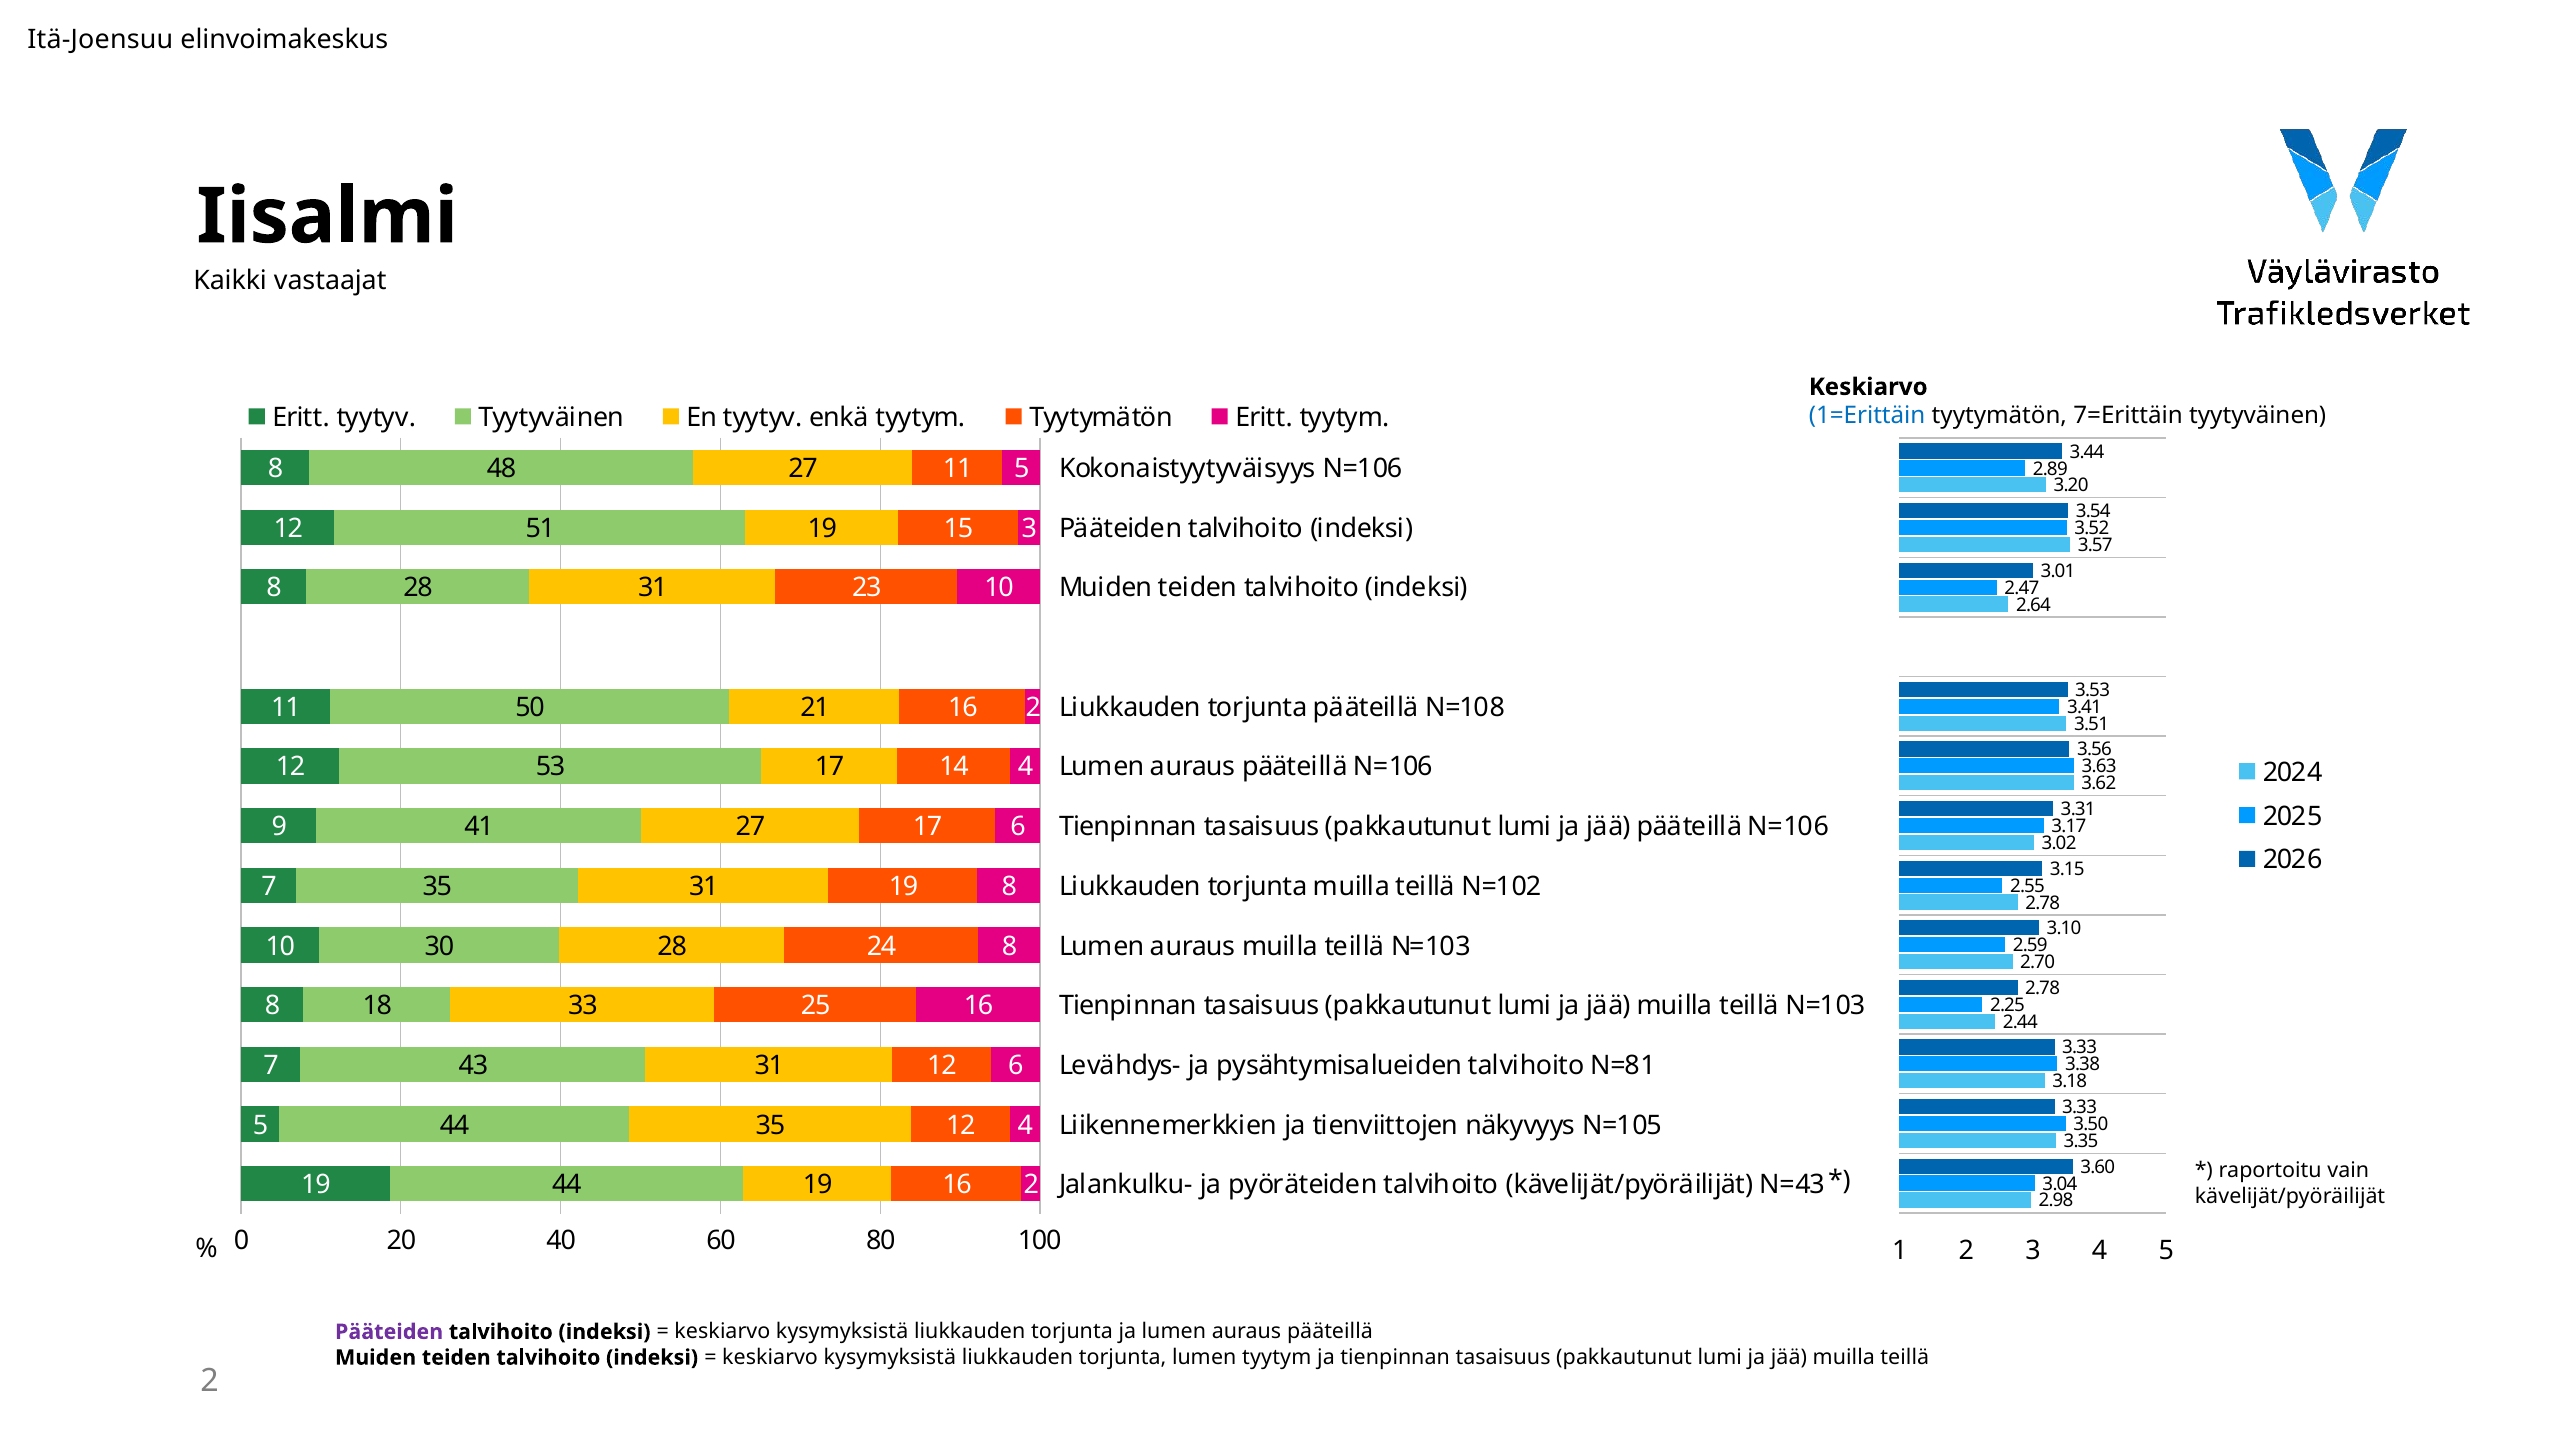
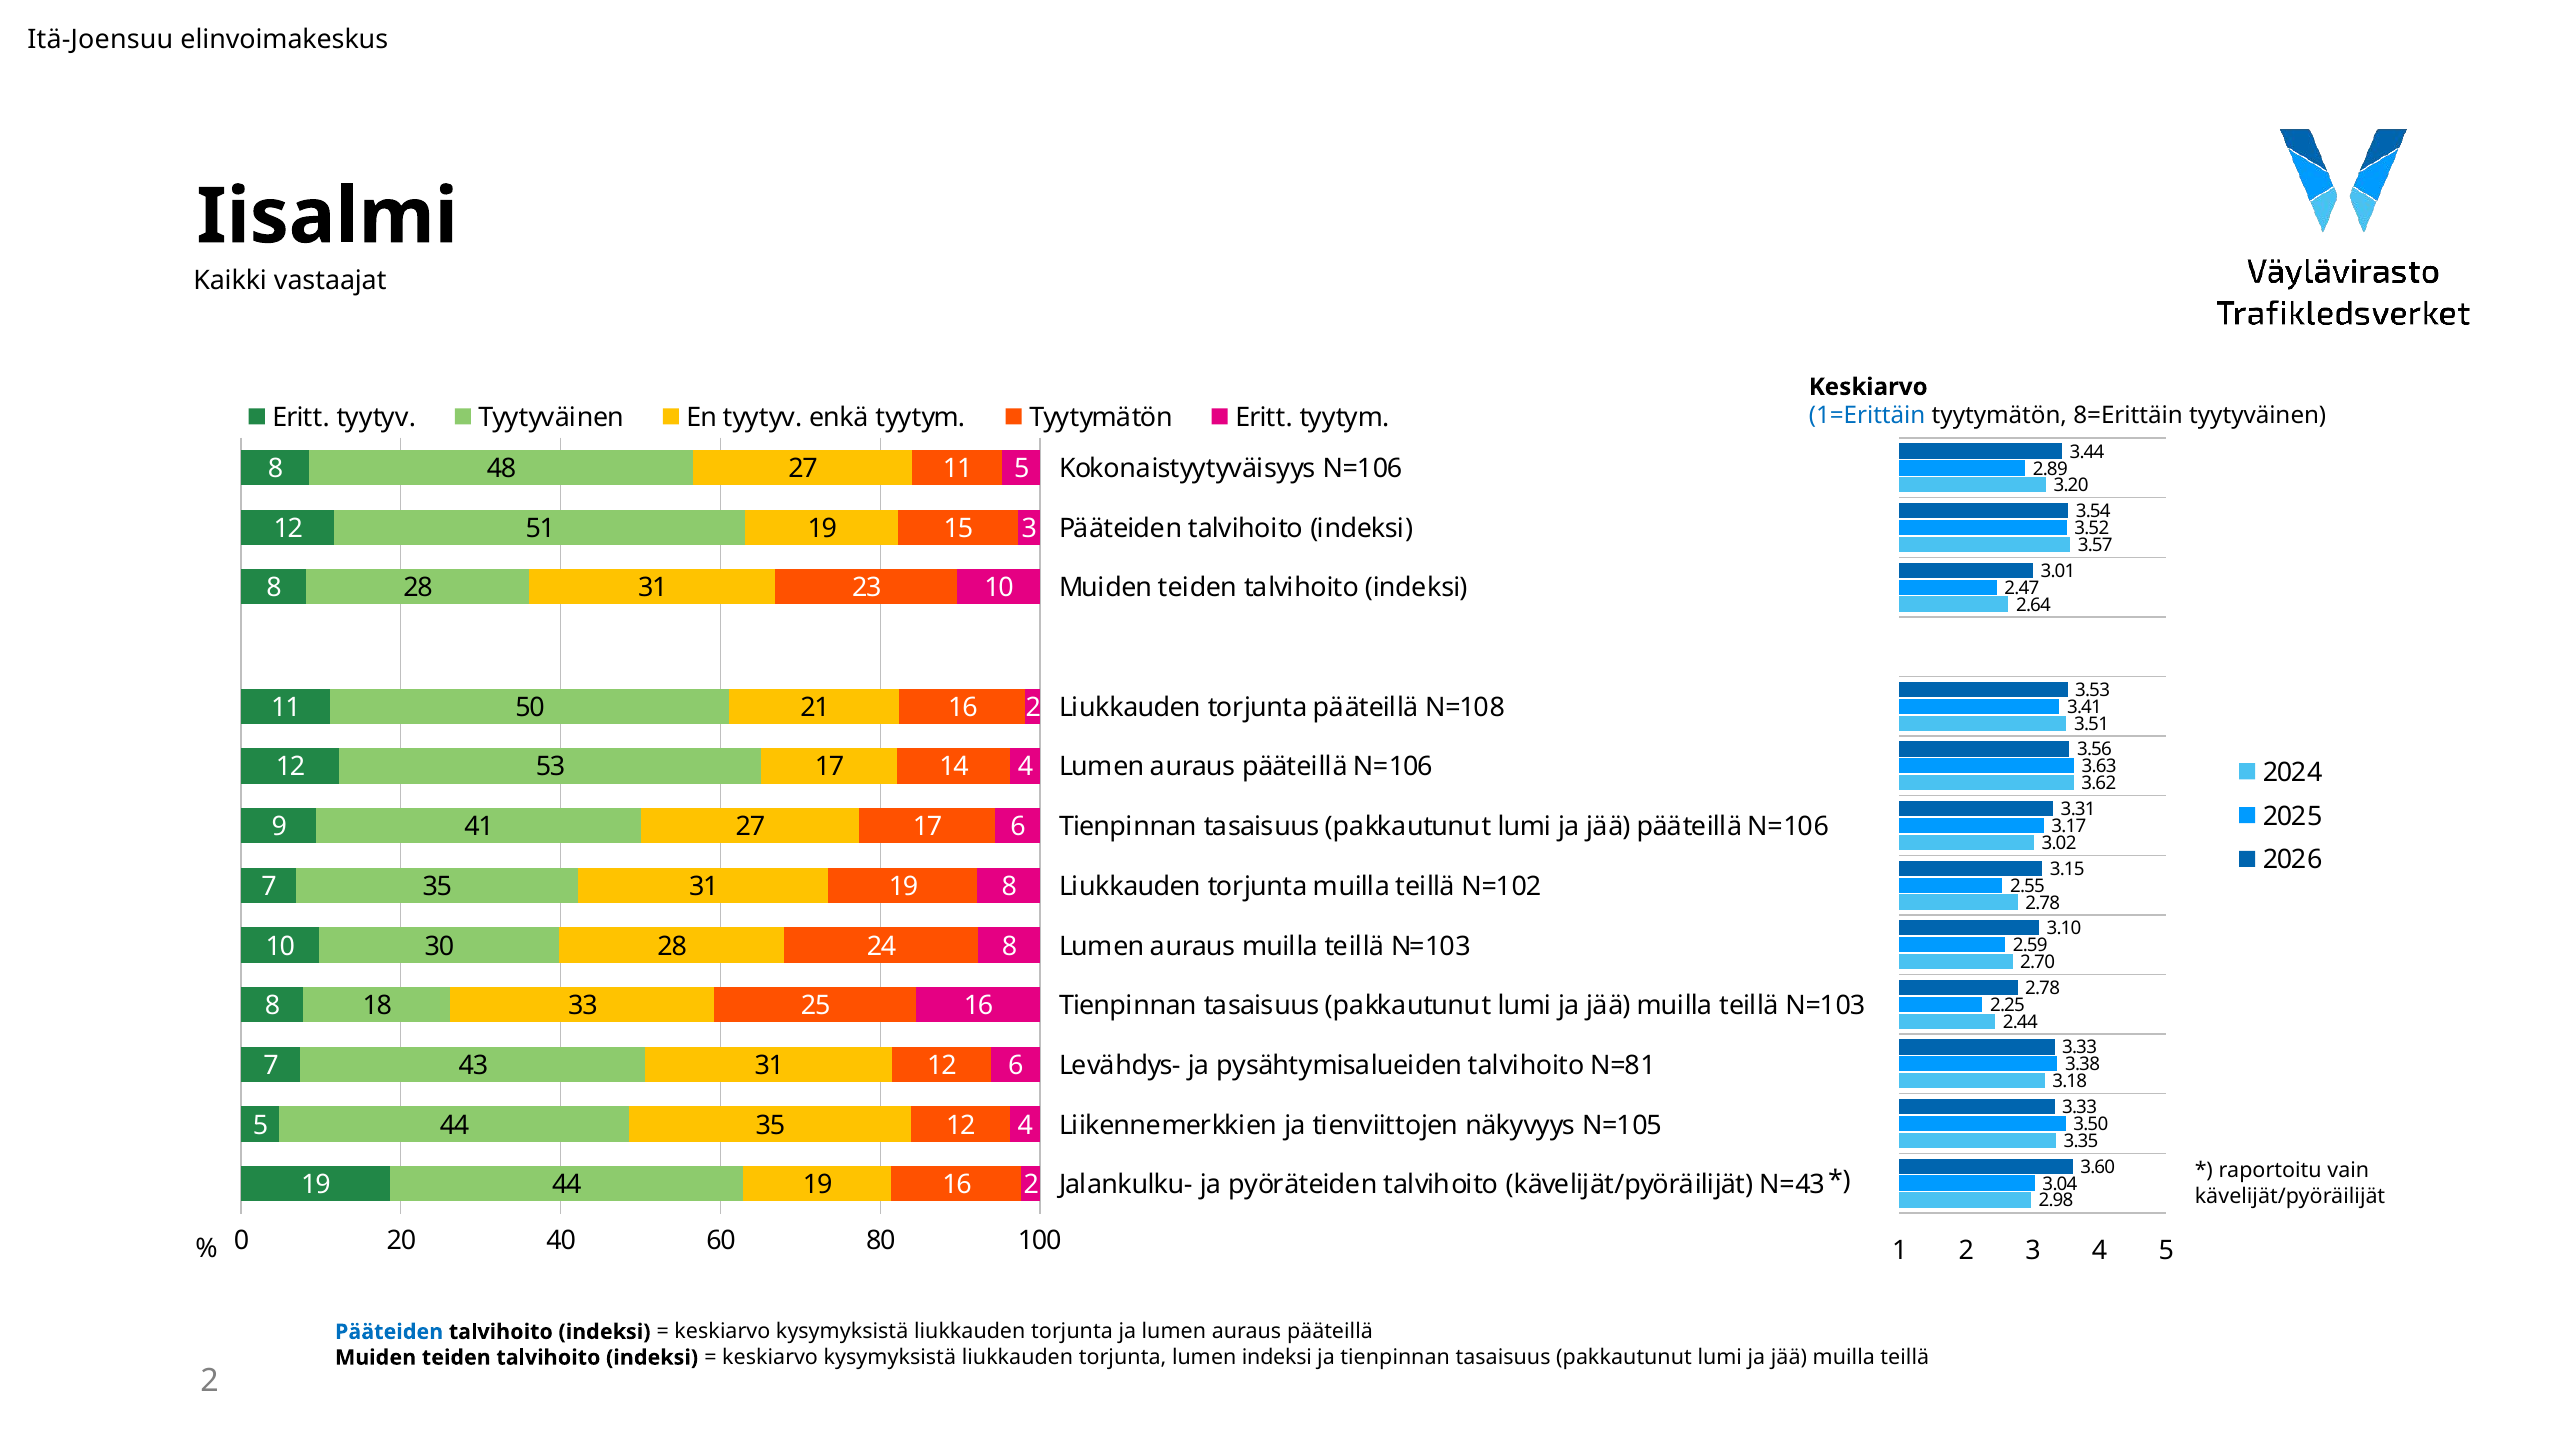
7=Erittäin: 7=Erittäin -> 8=Erittäin
Pääteiden at (389, 1332) colour: purple -> blue
lumen tyytym: tyytym -> indeksi
